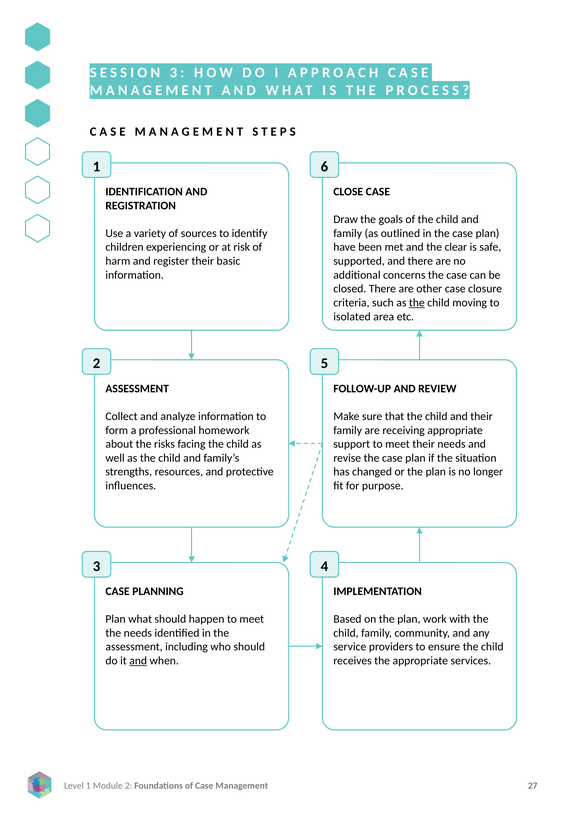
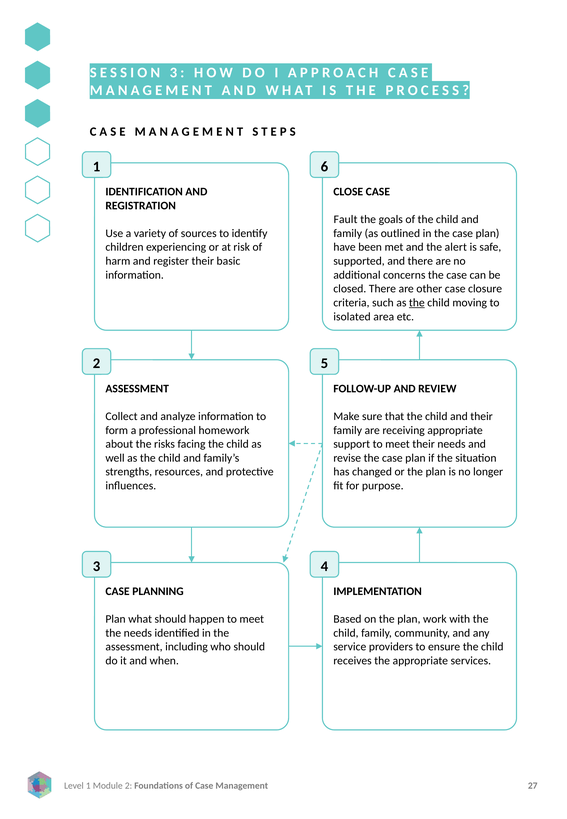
Draw: Draw -> Fault
clear: clear -> alert
and at (138, 661) underline: present -> none
